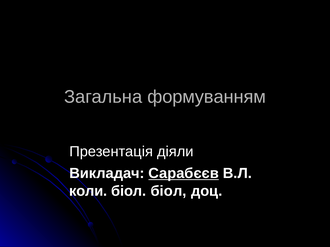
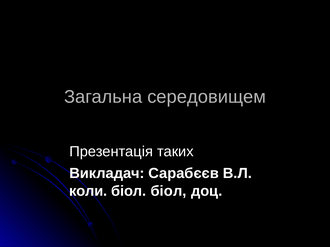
формуванням: формуванням -> середовищем
діяли: діяли -> таких
Сарабєєв underline: present -> none
